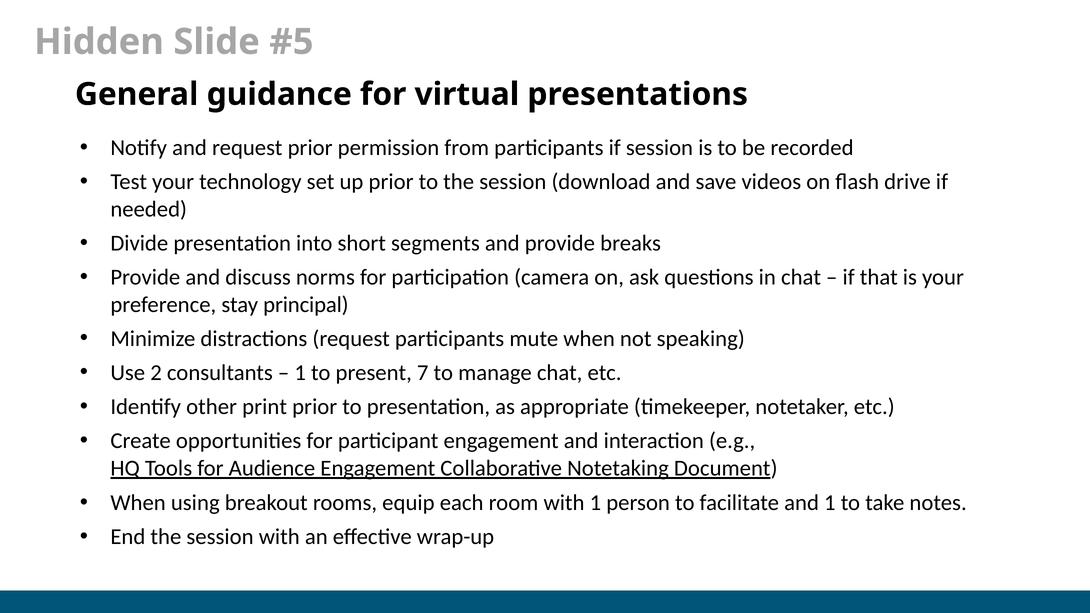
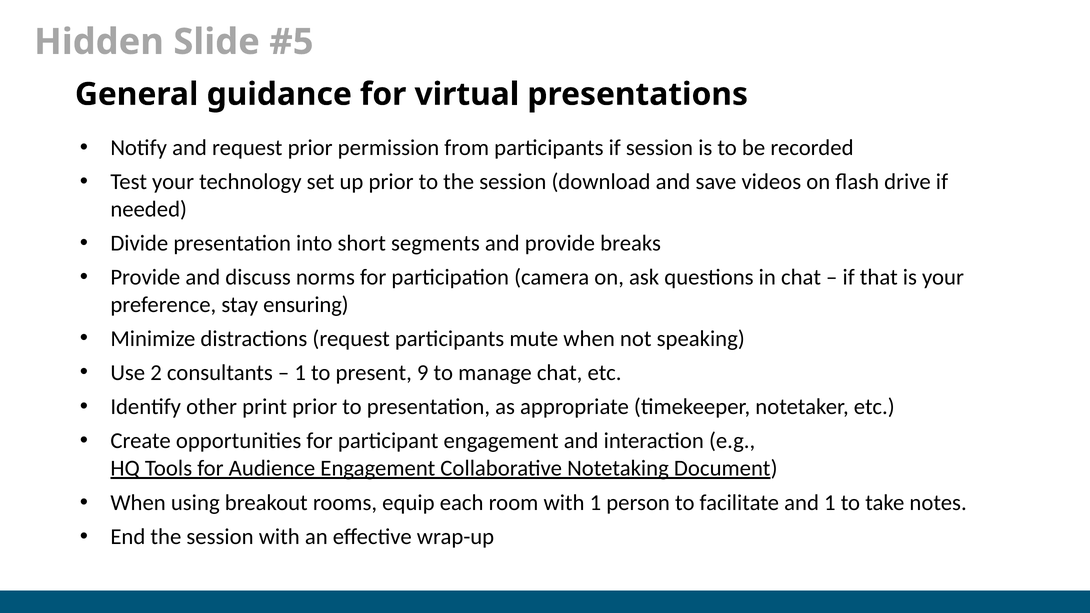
principal: principal -> ensuring
7: 7 -> 9
